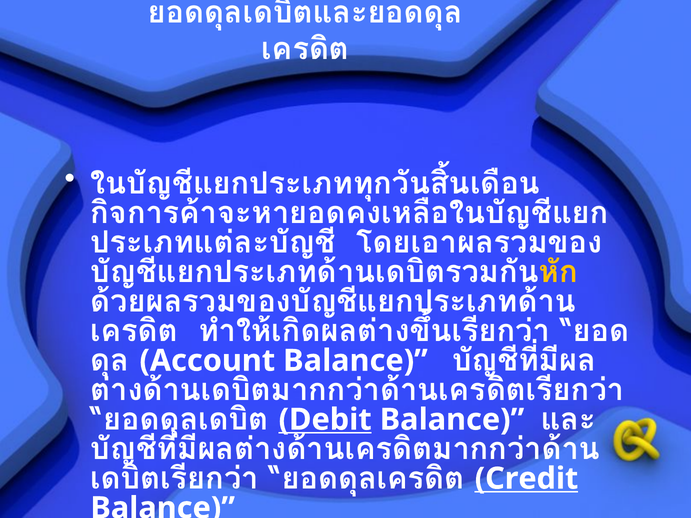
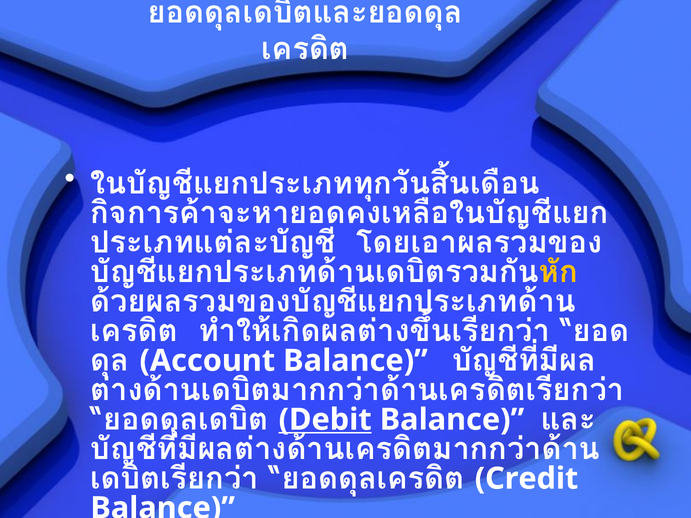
Credit underline: present -> none
